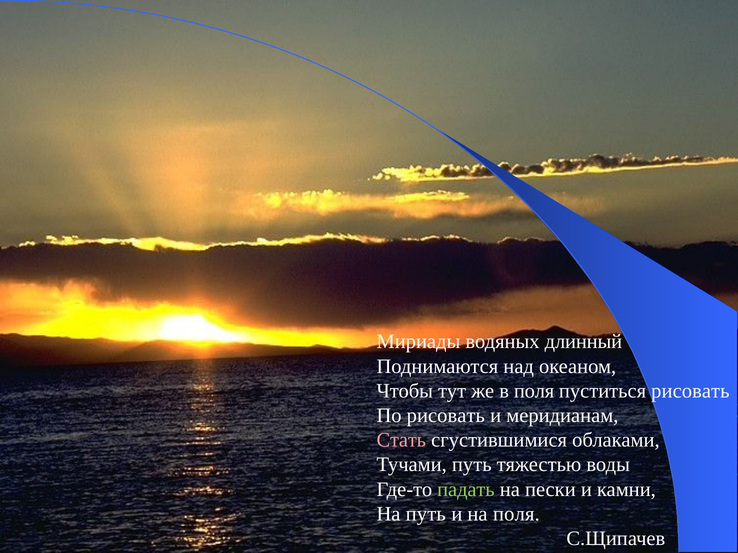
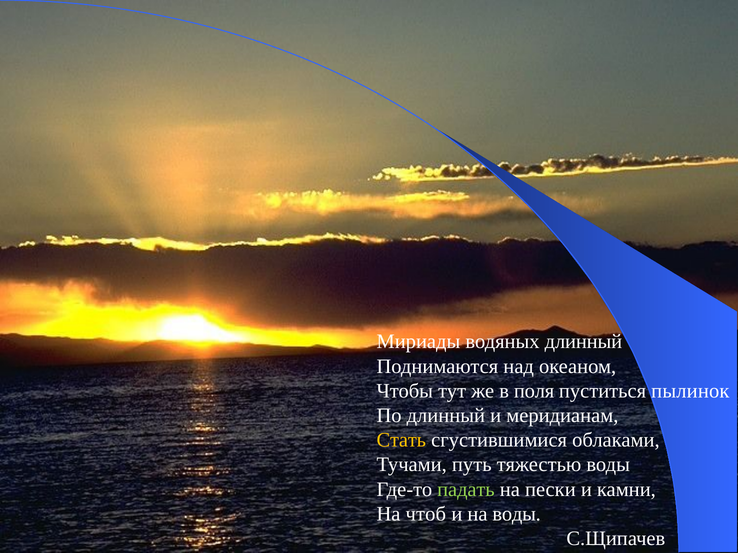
пуститься рисовать: рисовать -> пылинок
По рисовать: рисовать -> длинный
Стать colour: pink -> yellow
На путь: путь -> чтоб
на поля: поля -> воды
